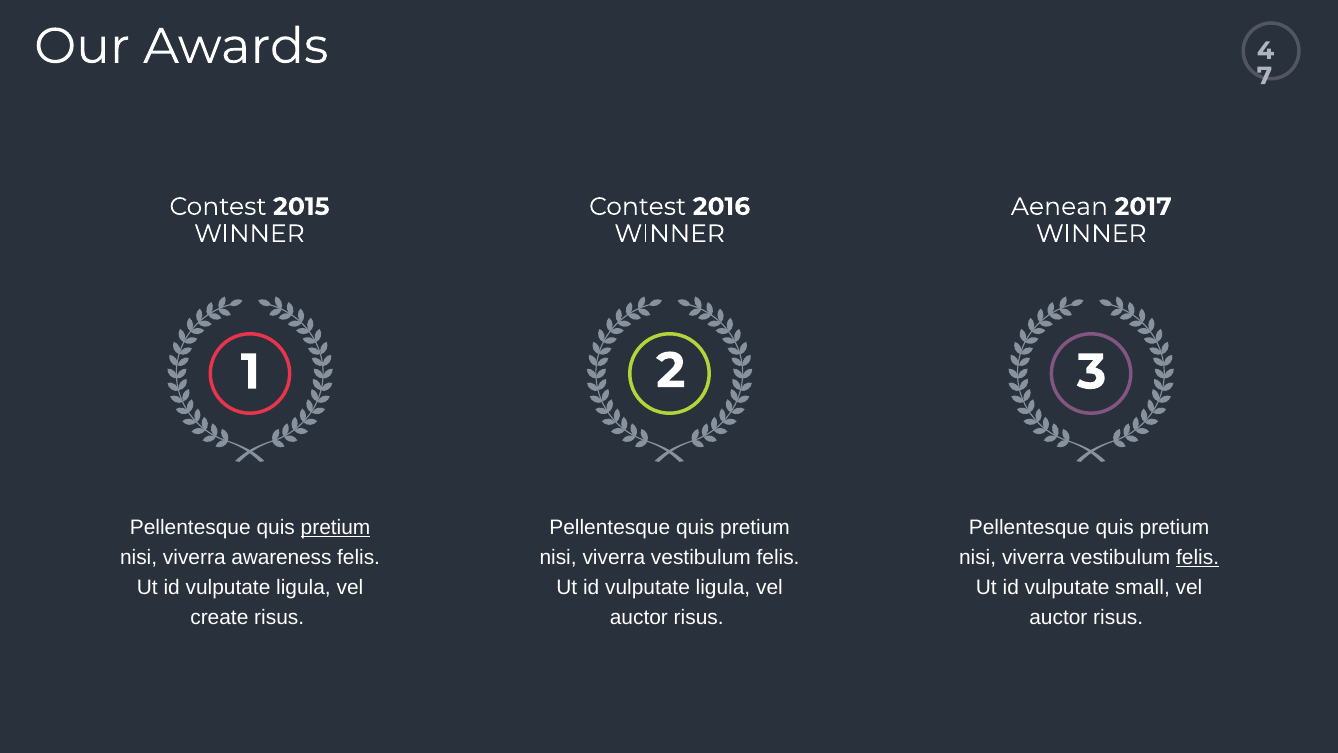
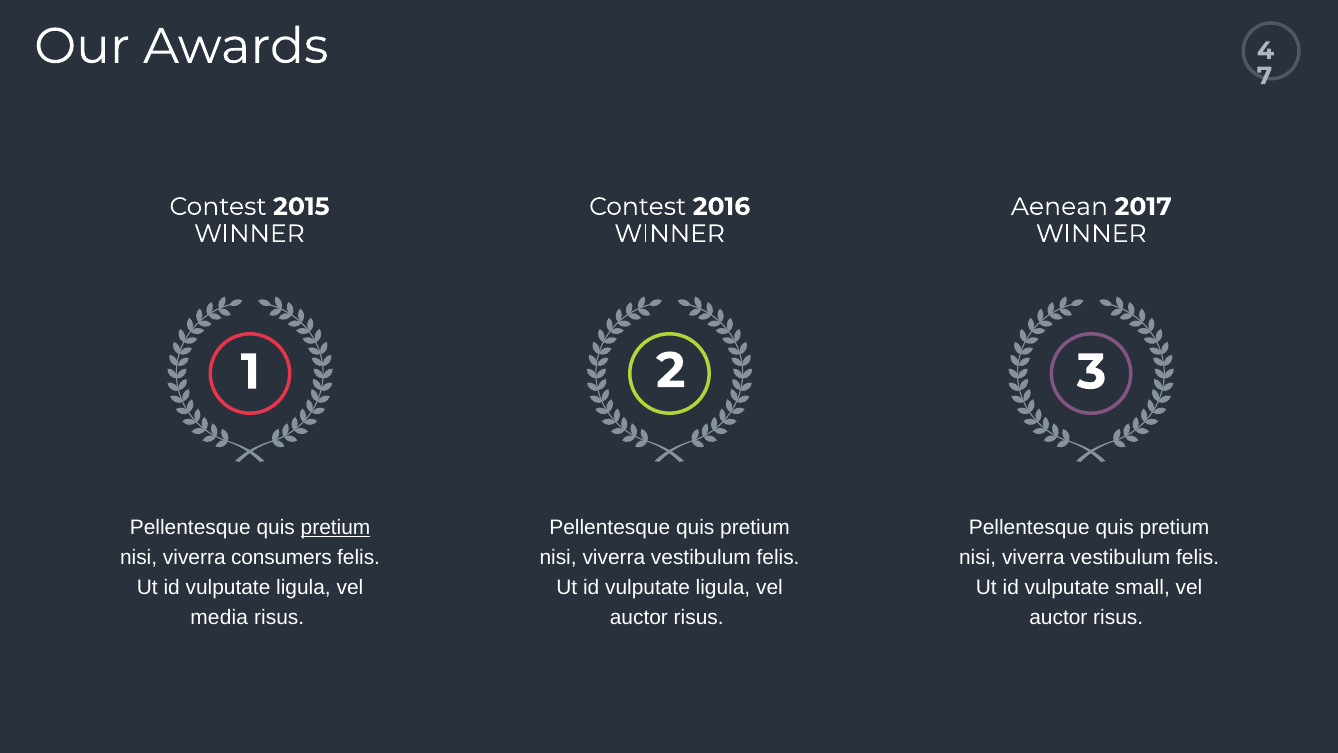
awareness: awareness -> consumers
felis at (1198, 557) underline: present -> none
create: create -> media
